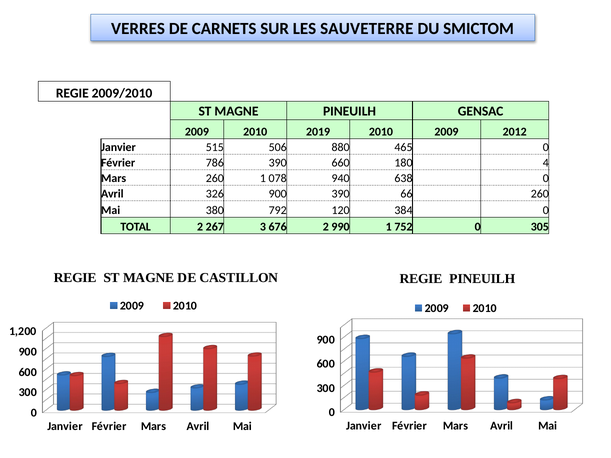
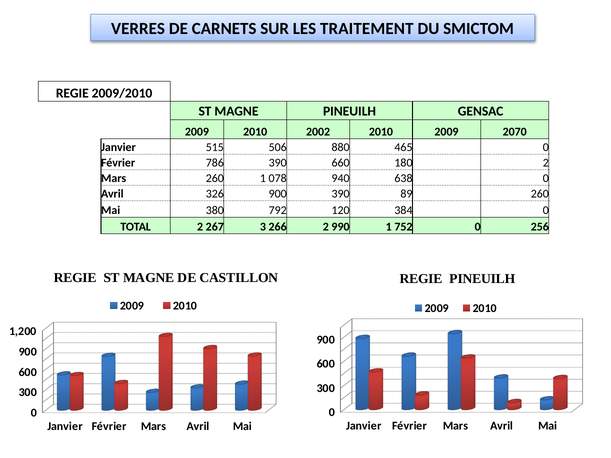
SAUVETERRE: SAUVETERRE -> TRAITEMENT
2019: 2019 -> 2002
2012: 2012 -> 2070
180 4: 4 -> 2
66: 66 -> 89
676: 676 -> 266
305: 305 -> 256
